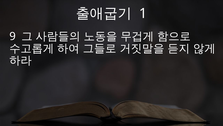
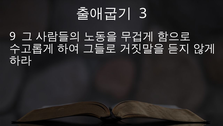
1: 1 -> 3
